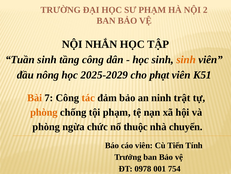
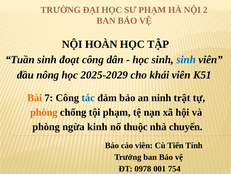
NHẮN: NHẮN -> HOÀN
tầng: tầng -> đoạt
sinh at (186, 59) colour: orange -> blue
phạt: phạt -> khái
tác colour: orange -> blue
chức: chức -> kinh
